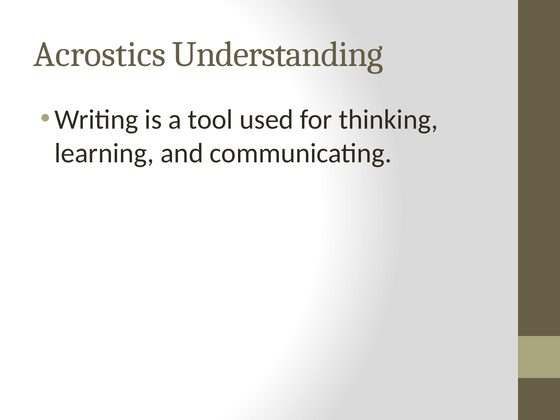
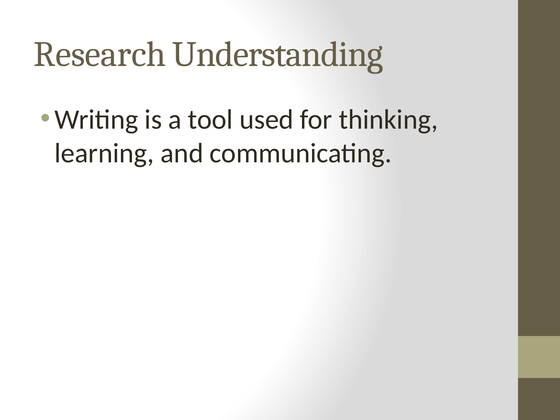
Acrostics: Acrostics -> Research
